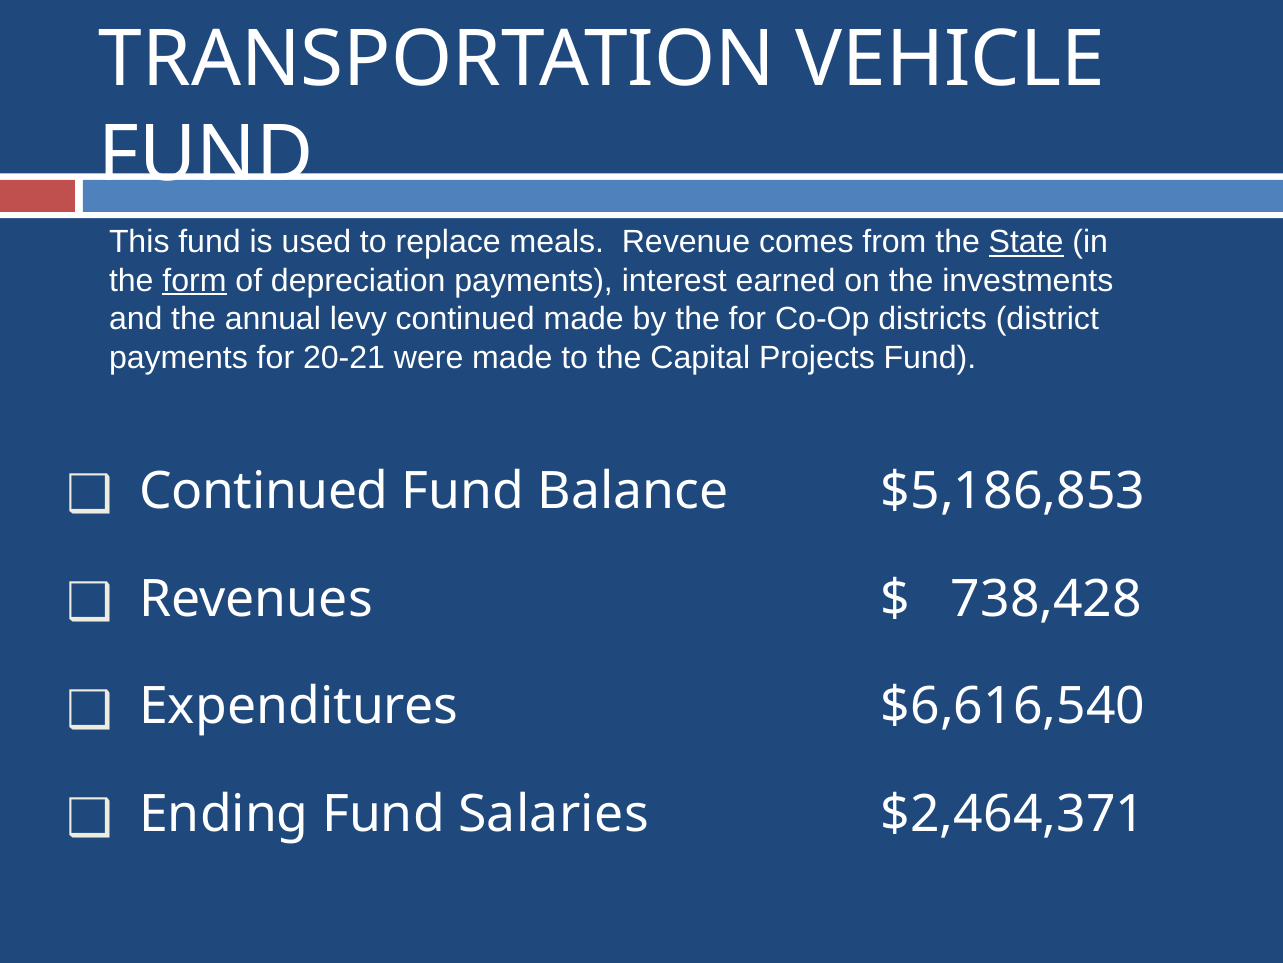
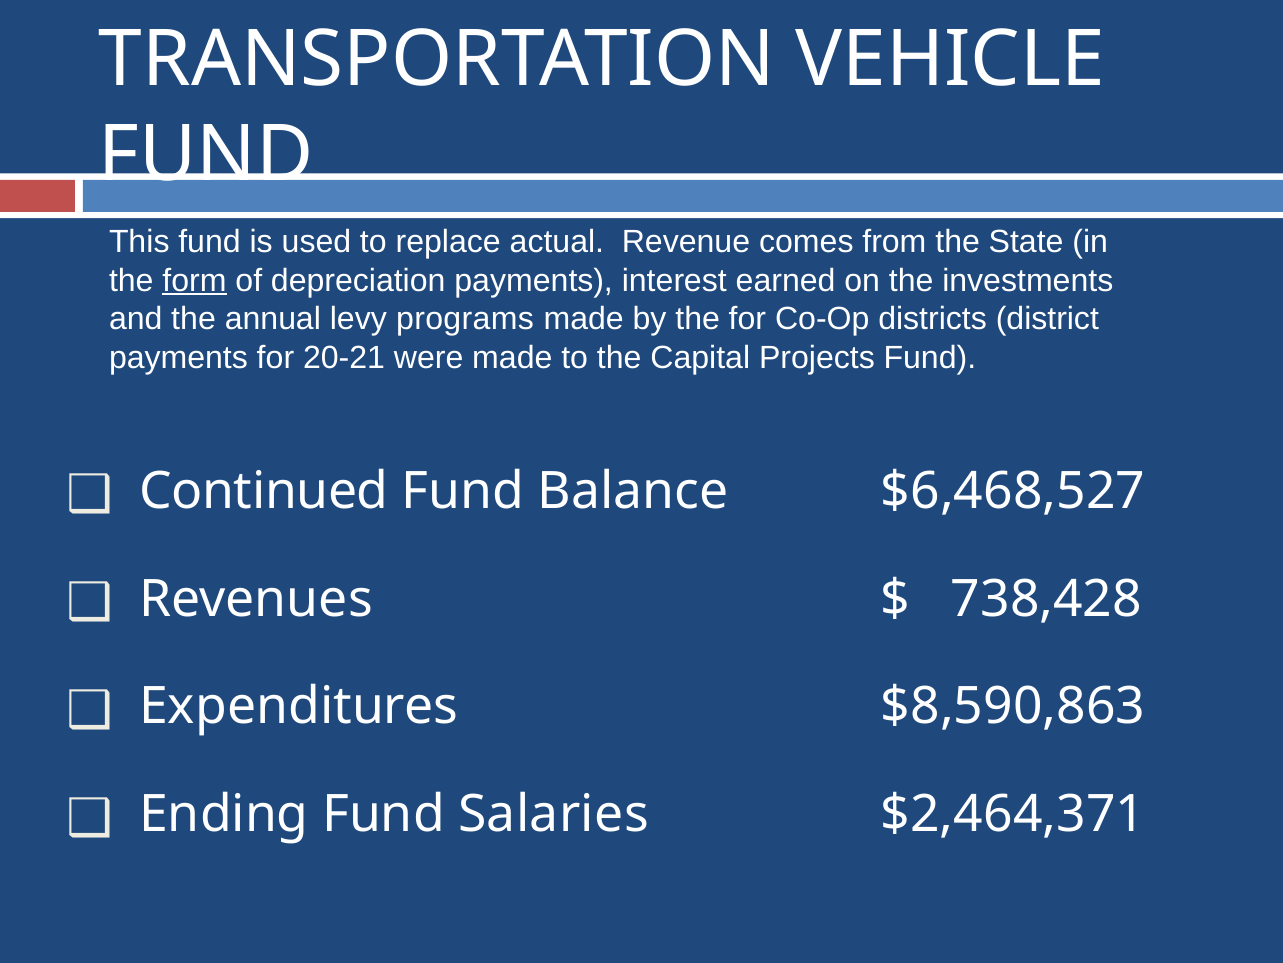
meals: meals -> actual
State underline: present -> none
levy continued: continued -> programs
$5,186,853: $5,186,853 -> $6,468,527
$6,616,540: $6,616,540 -> $8,590,863
